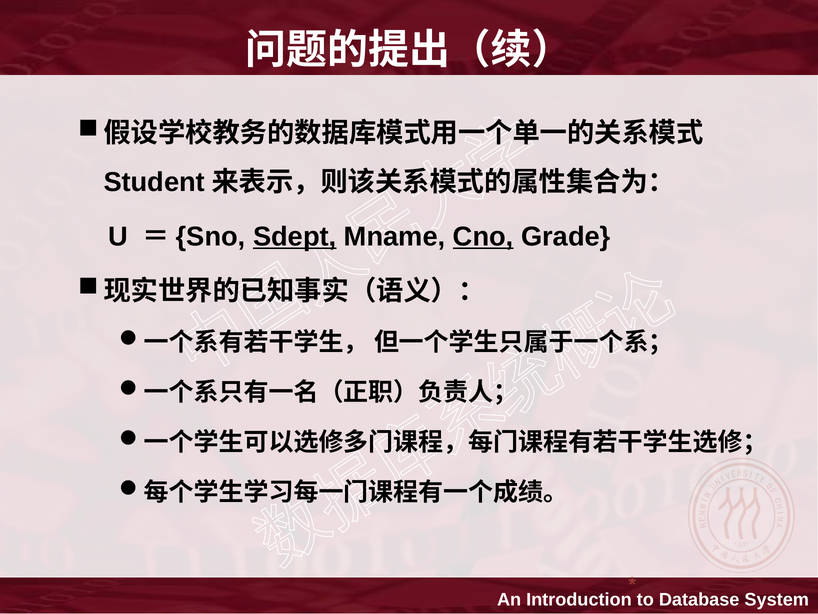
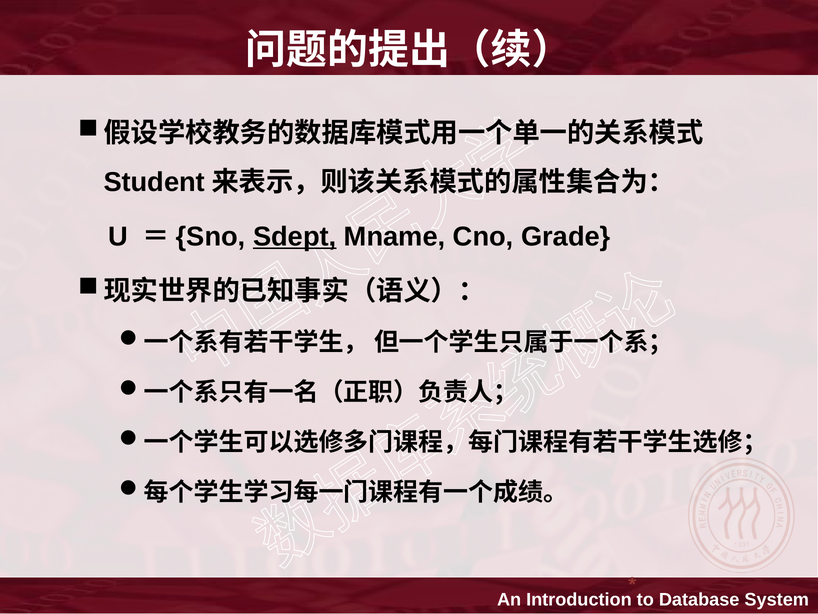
Cno underline: present -> none
